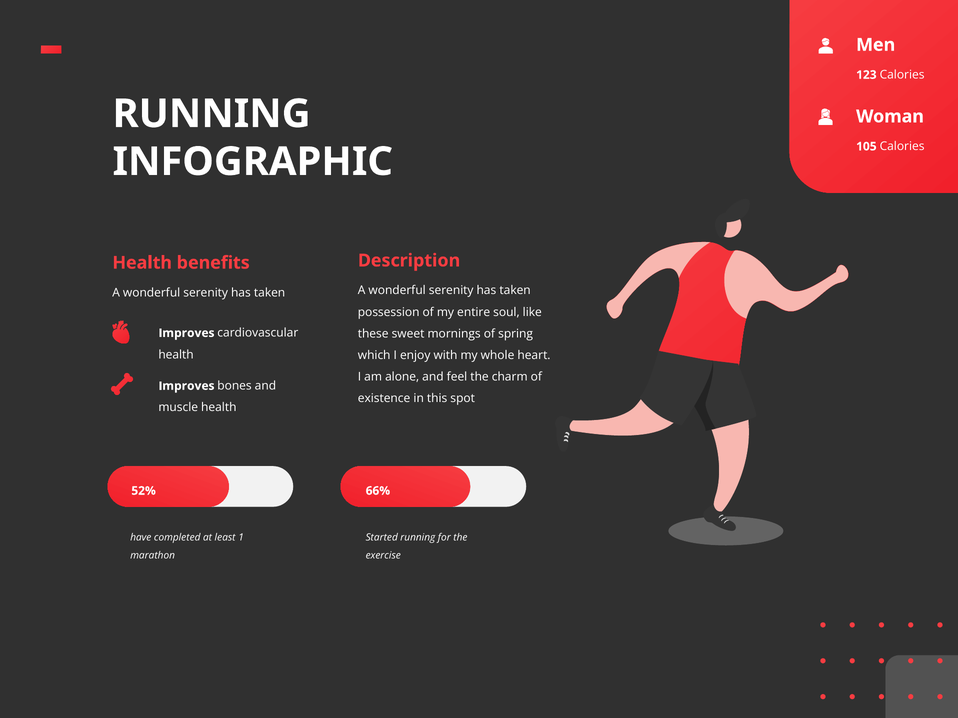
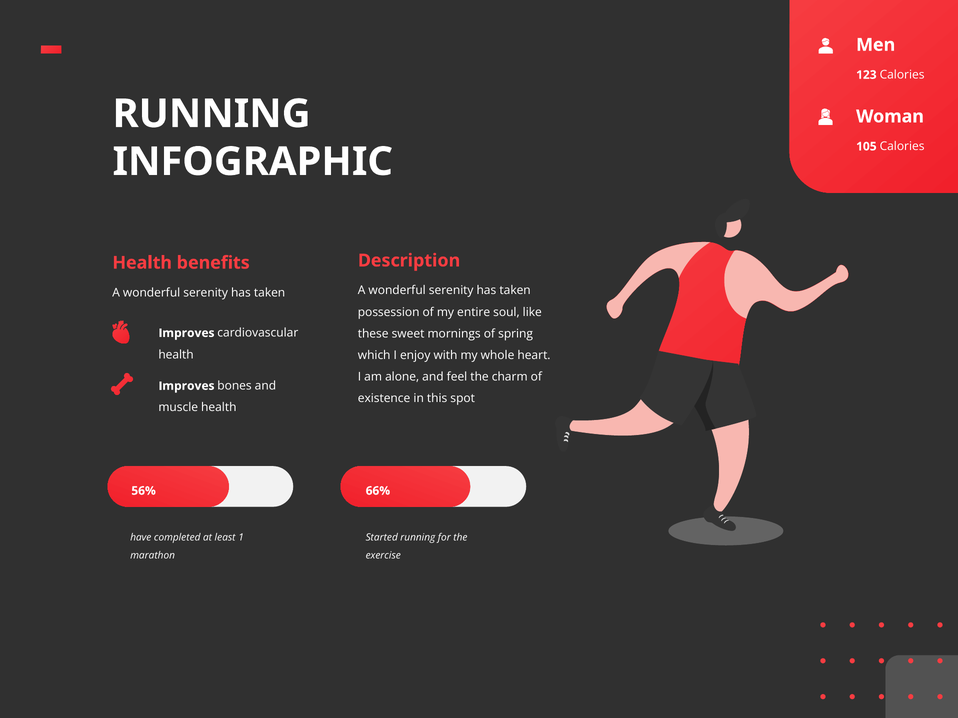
52%: 52% -> 56%
